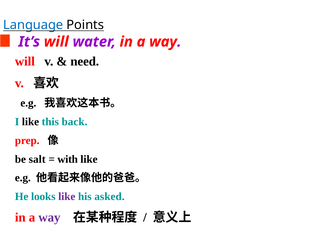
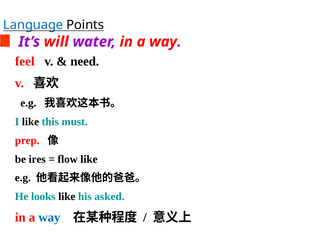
will at (25, 61): will -> feel
back: back -> must
salt: salt -> ires
with: with -> flow
like at (67, 196) colour: purple -> black
way at (49, 217) colour: purple -> blue
